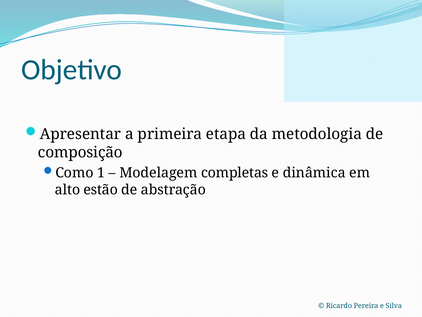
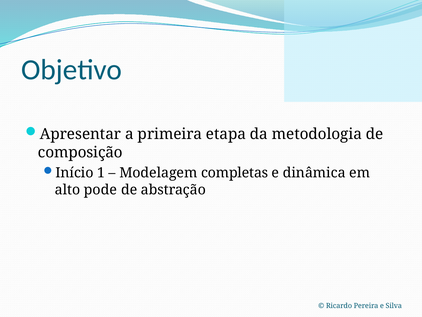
Como: Como -> Início
estão: estão -> pode
